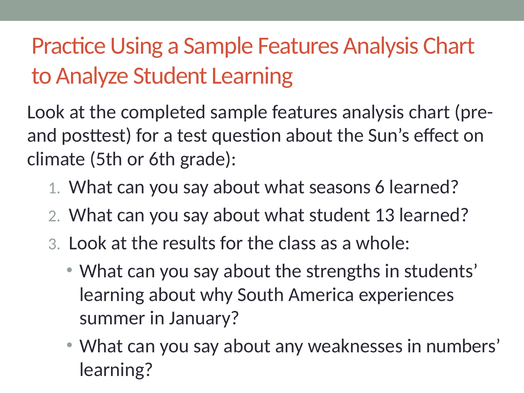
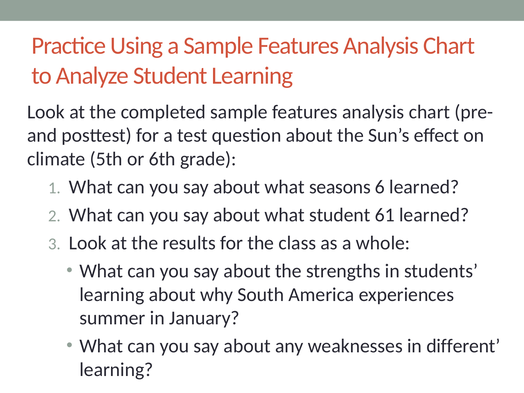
13: 13 -> 61
numbers: numbers -> different
